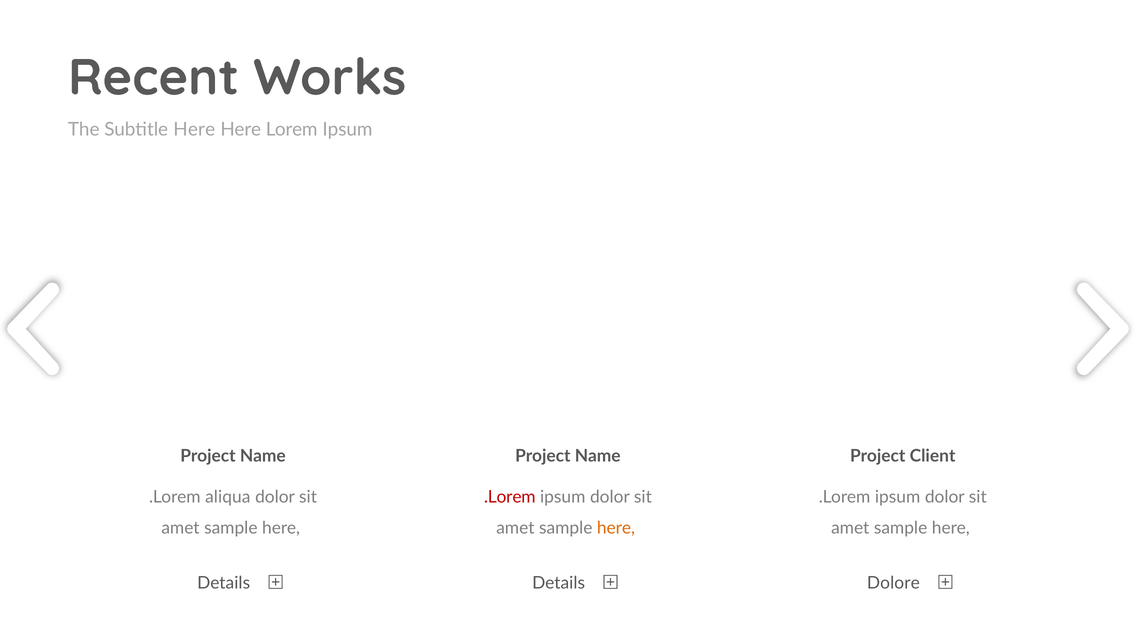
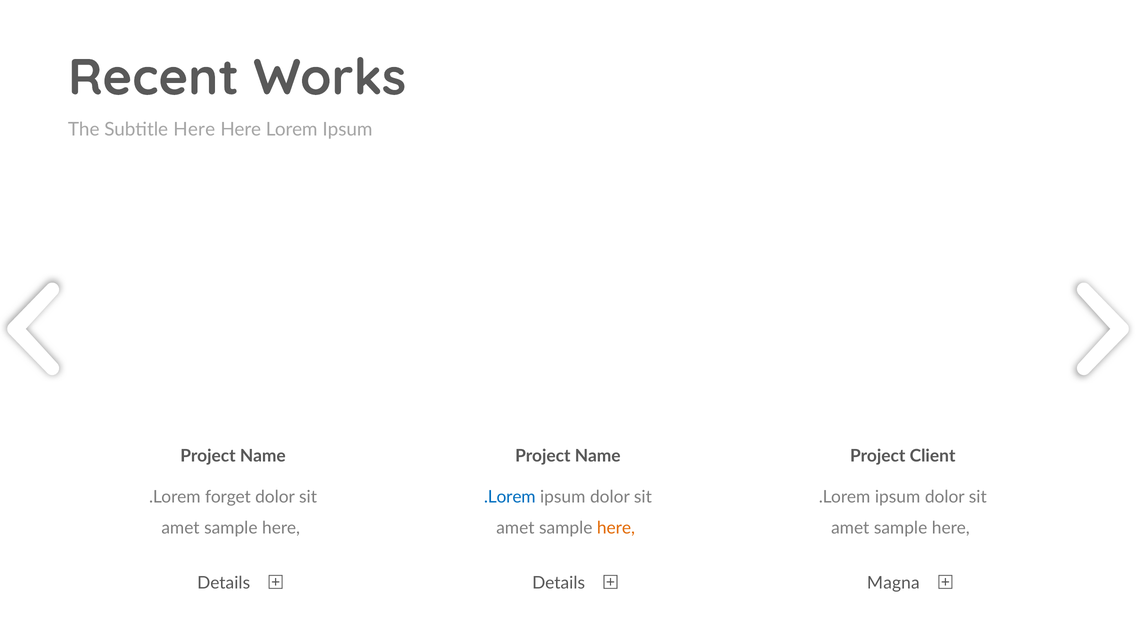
aliqua: aliqua -> forget
.Lorem at (510, 497) colour: red -> blue
Dolore: Dolore -> Magna
